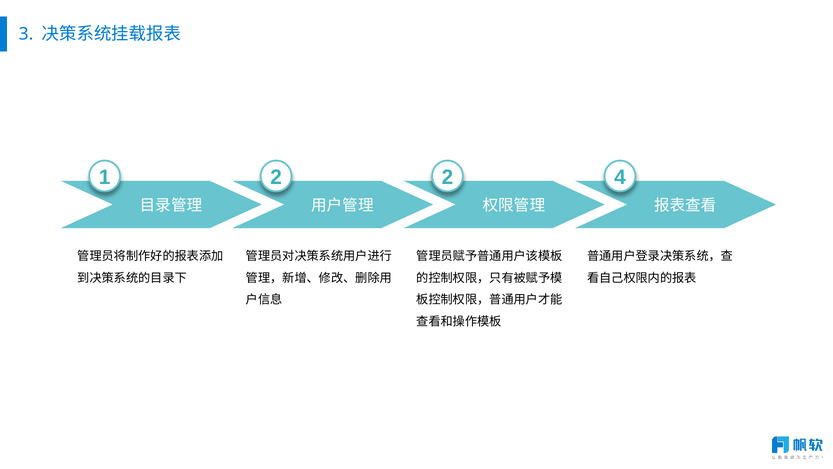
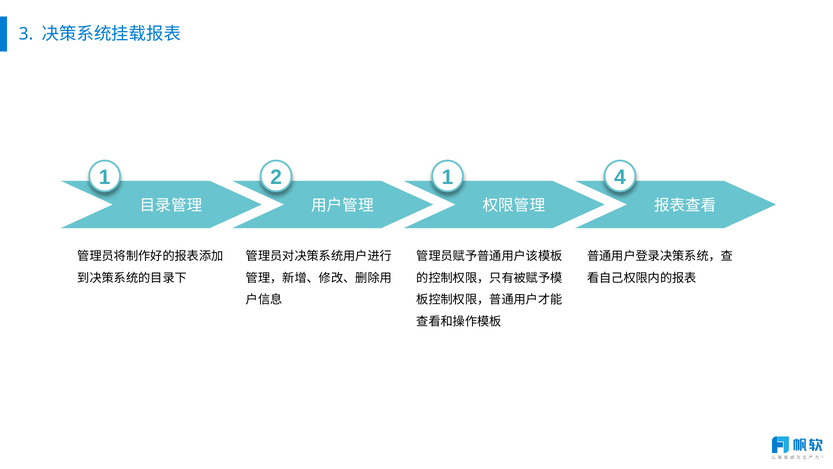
2 2: 2 -> 1
